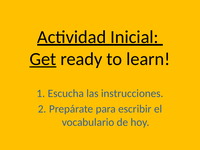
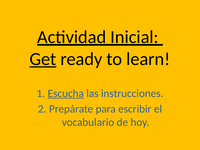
Escucha underline: none -> present
